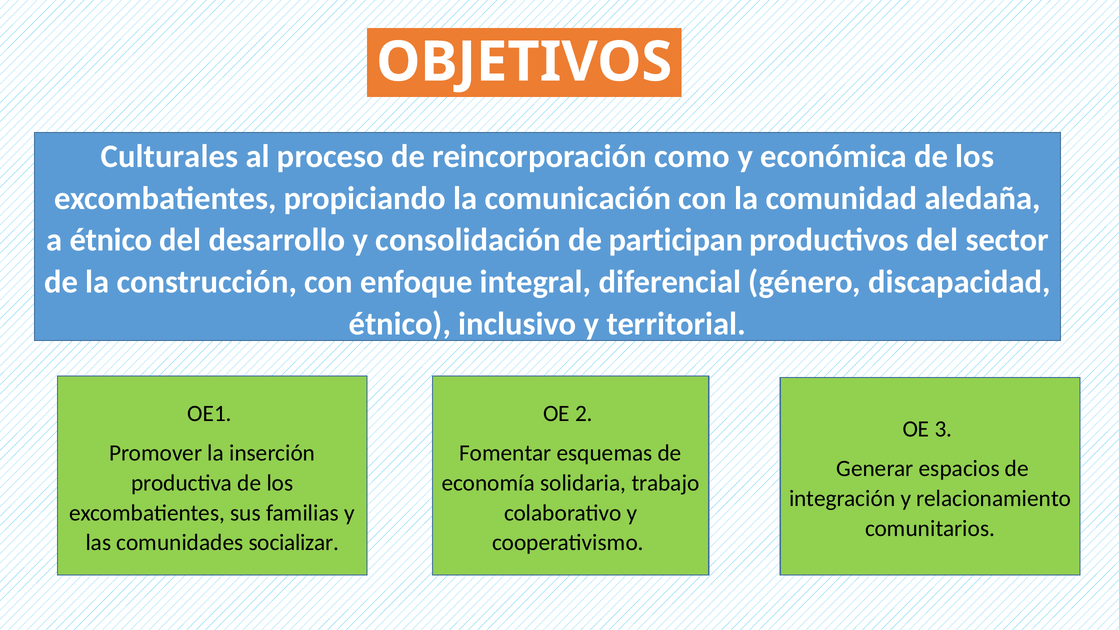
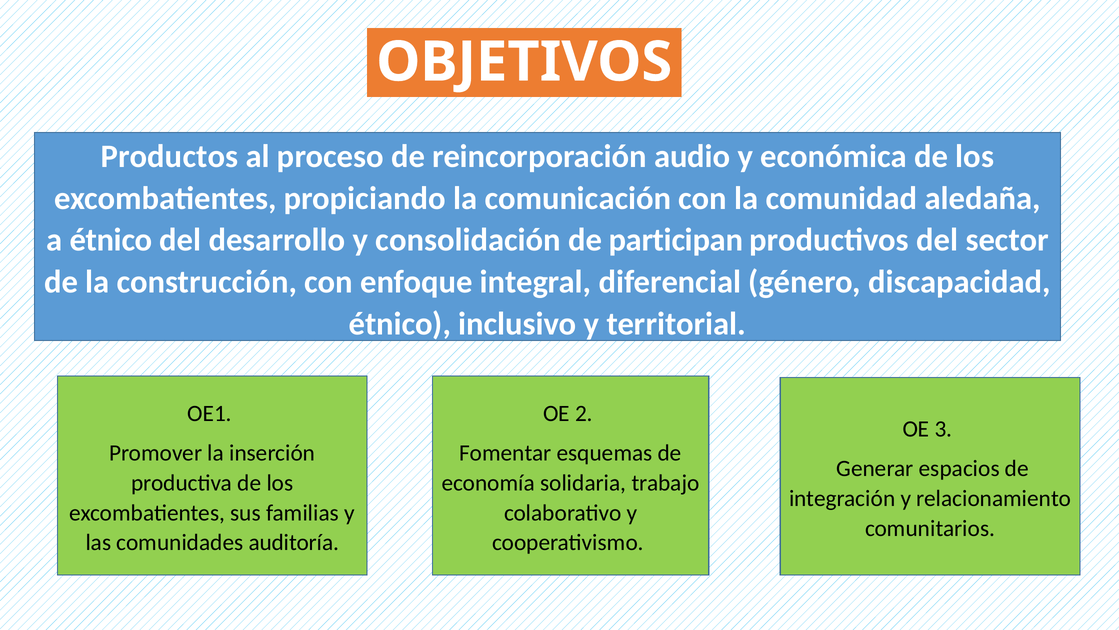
Culturales: Culturales -> Productos
como: como -> audio
socializar: socializar -> auditoría
